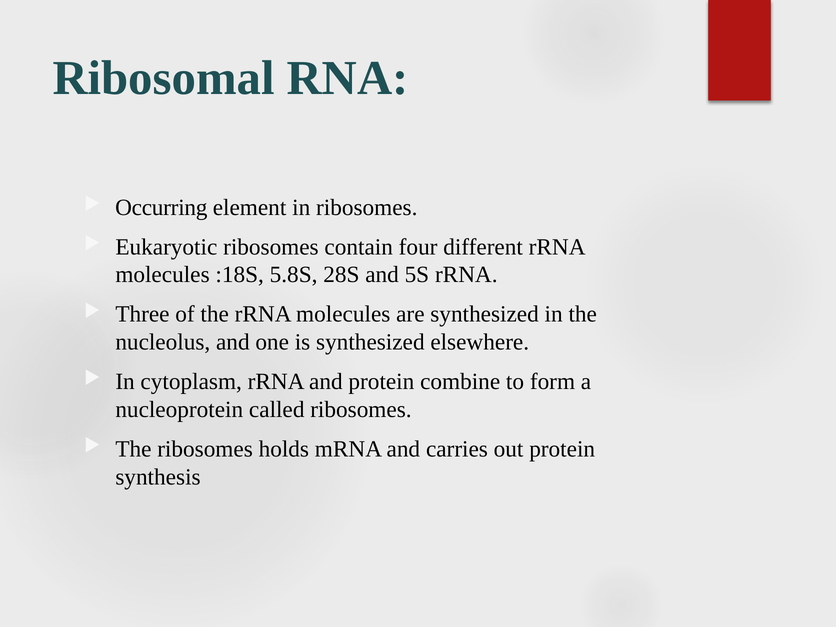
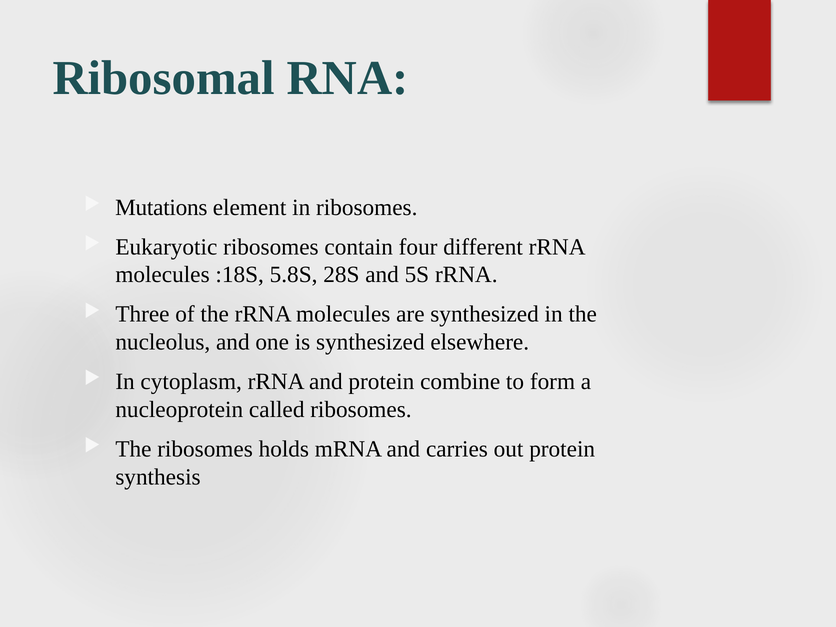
Occurring: Occurring -> Mutations
